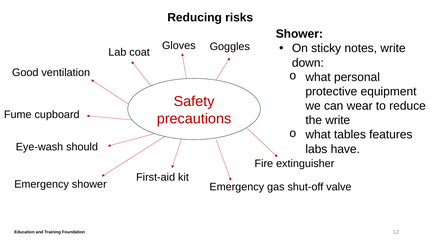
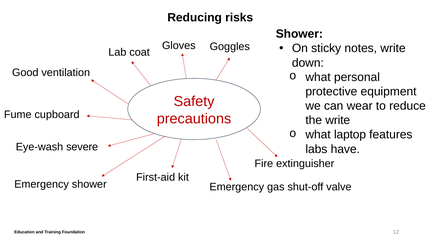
tables: tables -> laptop
should: should -> severe
